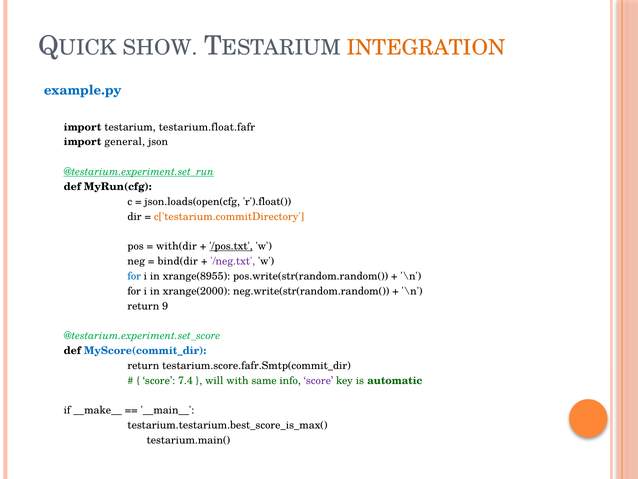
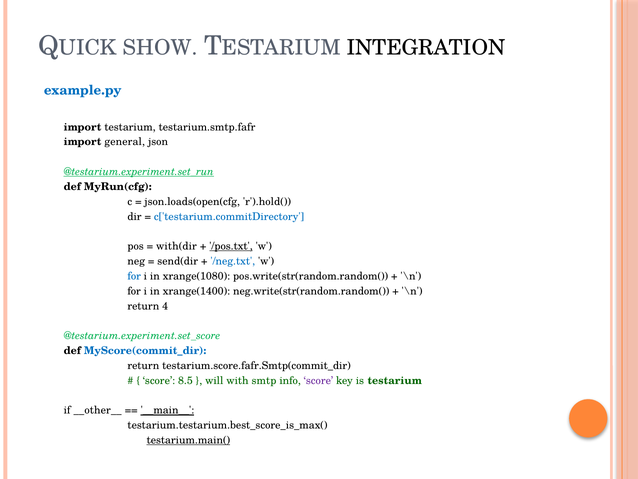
INTEGRATION colour: orange -> black
testarium.float.fafr: testarium.float.fafr -> testarium.smtp.fafr
r').float(: r').float( -> r').hold(
c['testarium.commitDirectory colour: orange -> blue
bind(dir: bind(dir -> send(dir
/neg.txt colour: purple -> blue
xrange(8955: xrange(8955 -> xrange(1080
xrange(2000: xrange(2000 -> xrange(1400
9: 9 -> 4
7.4: 7.4 -> 8.5
same: same -> smtp
is automatic: automatic -> testarium
__make__: __make__ -> __other__
__main__ underline: none -> present
testarium.main( underline: none -> present
